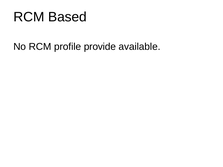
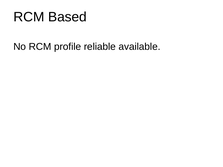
provide: provide -> reliable
